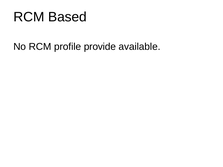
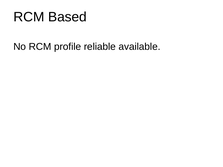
provide: provide -> reliable
